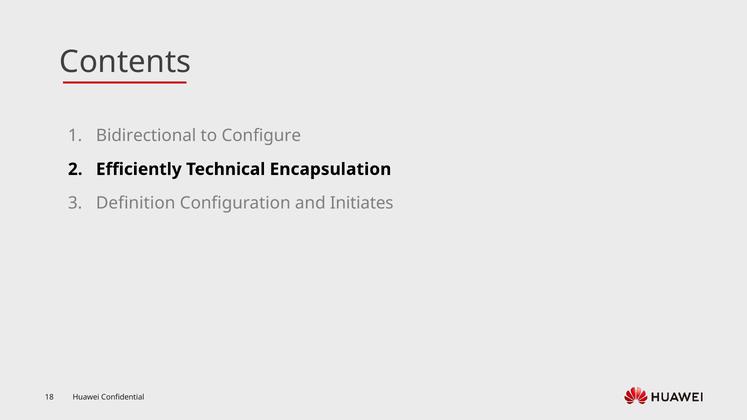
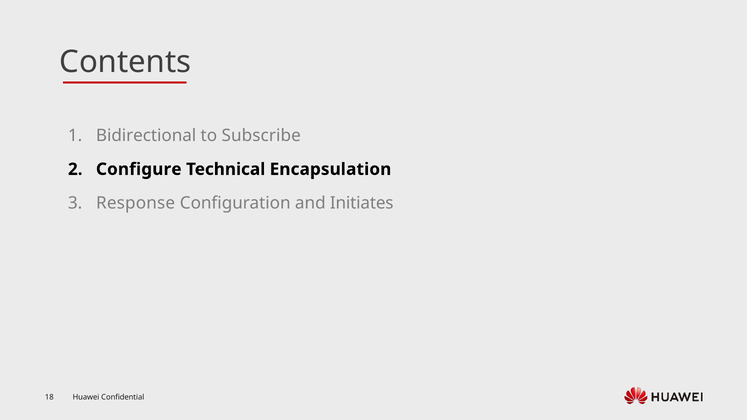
Configure: Configure -> Subscribe
Efficiently: Efficiently -> Configure
Definition: Definition -> Response
